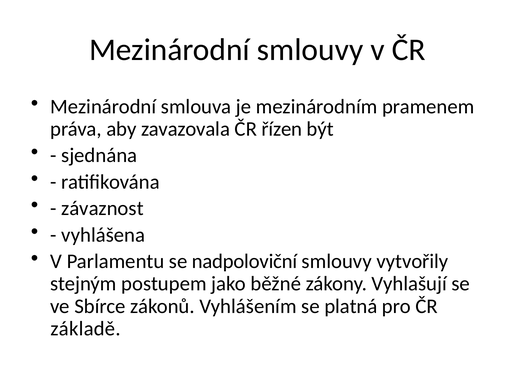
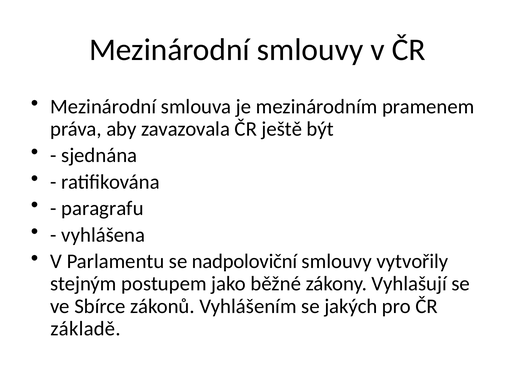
řízen: řízen -> ještě
závaznost: závaznost -> paragrafu
platná: platná -> jakých
